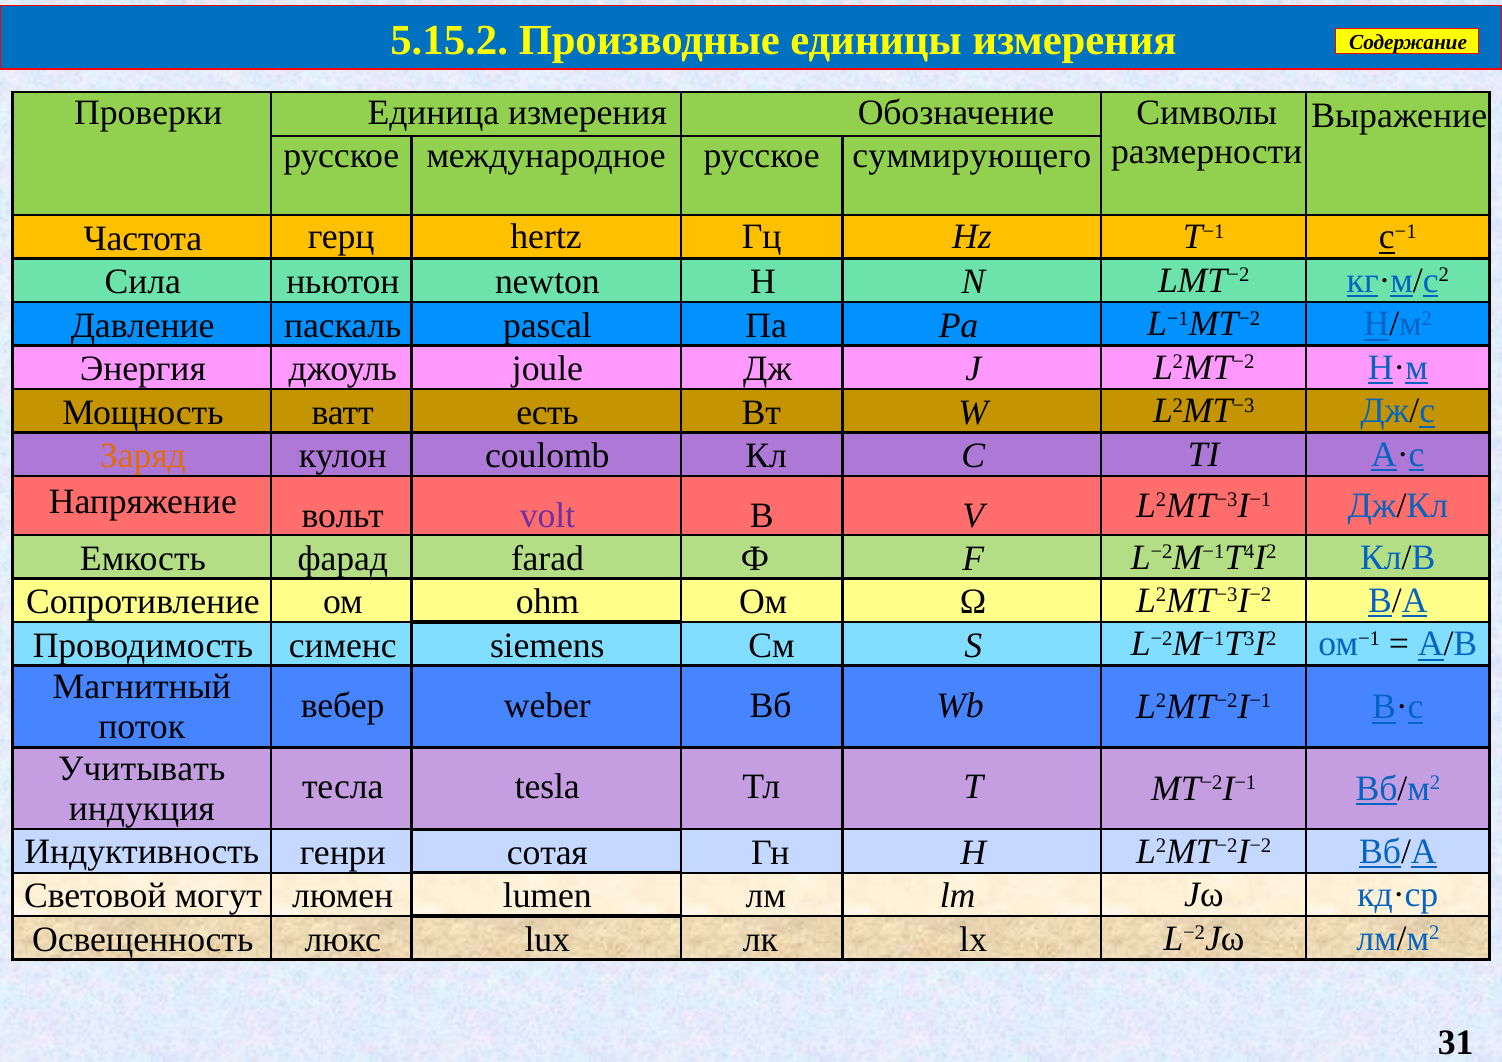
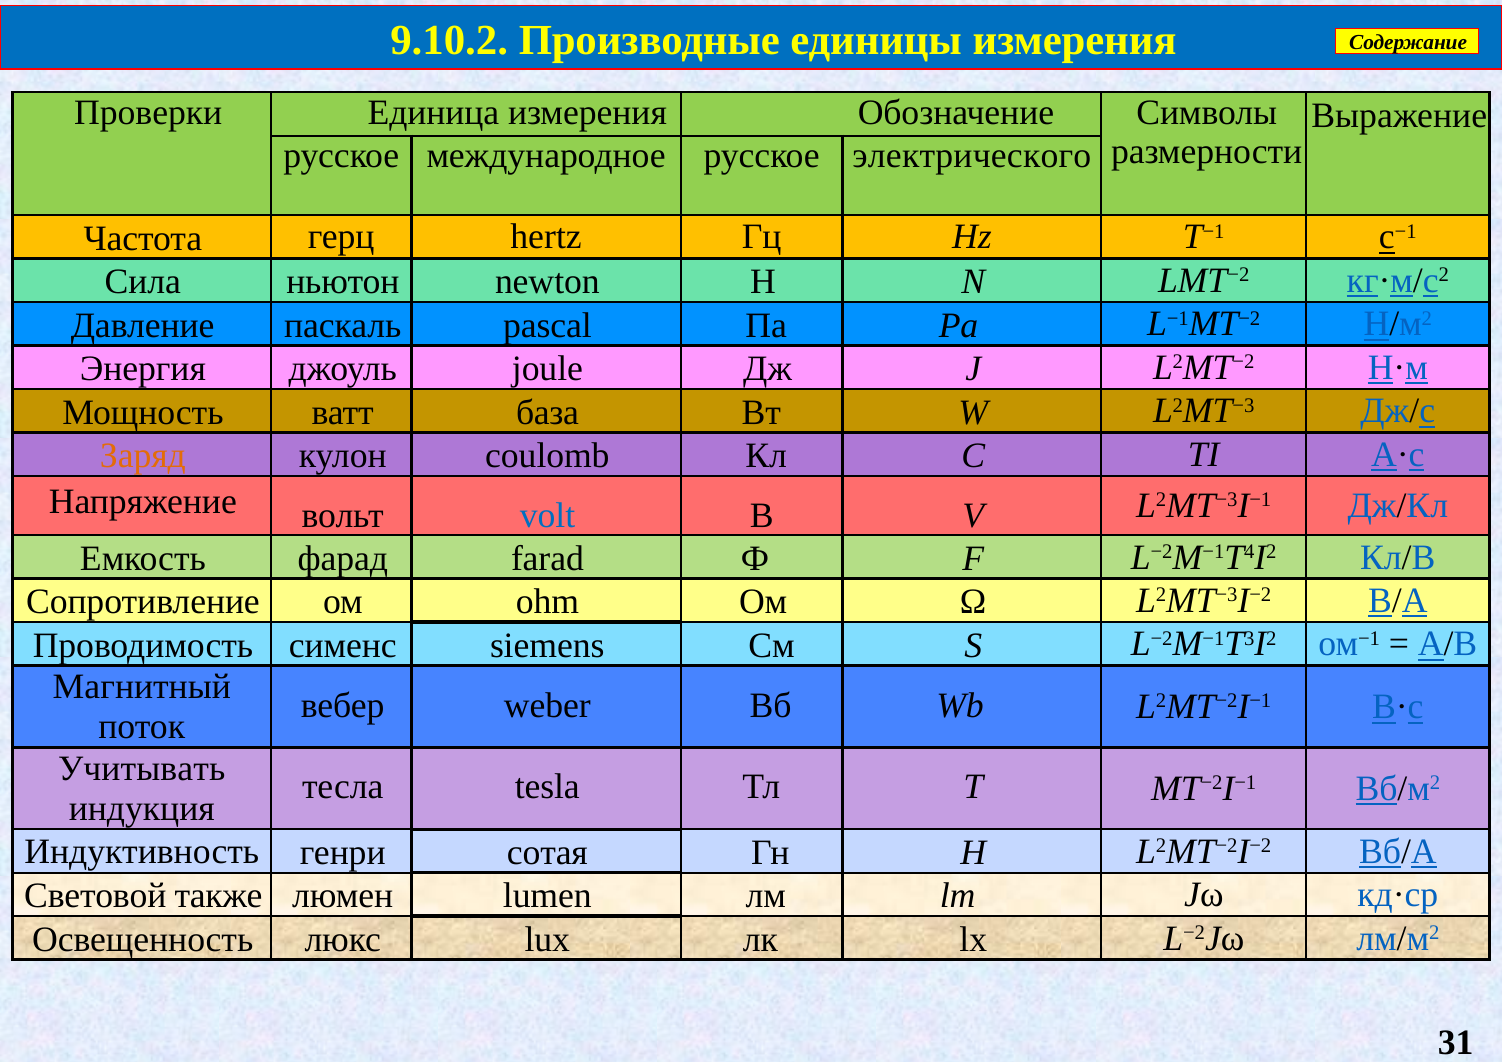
5.15.2: 5.15.2 -> 9.10.2
суммирующего: суммирующего -> электрического
есть: есть -> база
volt colour: purple -> blue
могут: могут -> также
